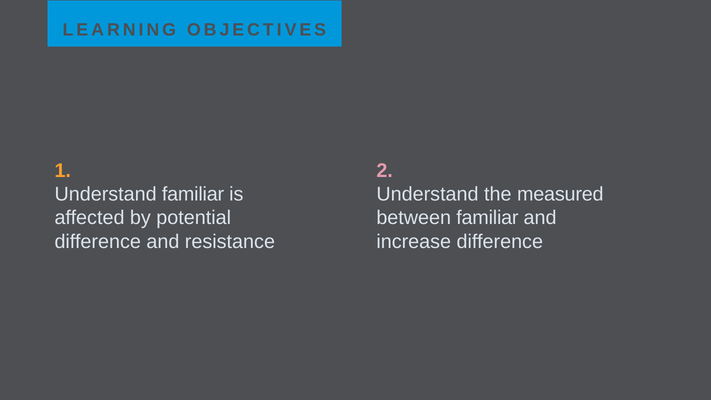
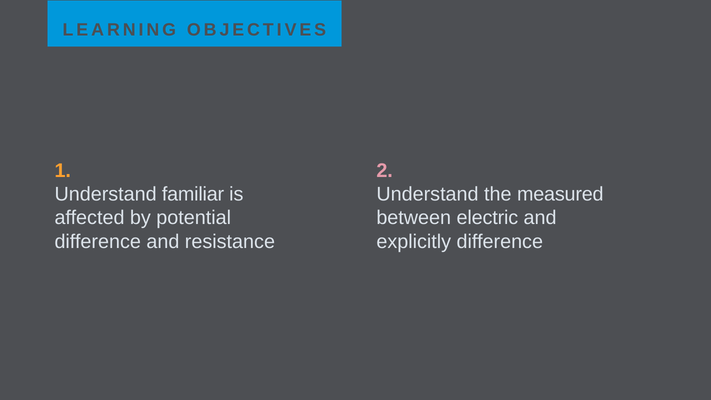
between familiar: familiar -> electric
increase: increase -> explicitly
